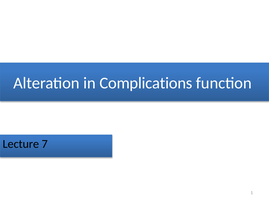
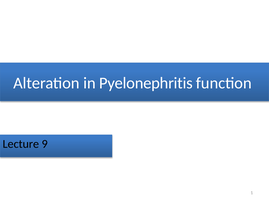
Complications: Complications -> Pyelonephritis
7: 7 -> 9
